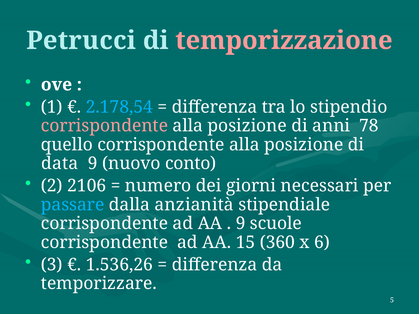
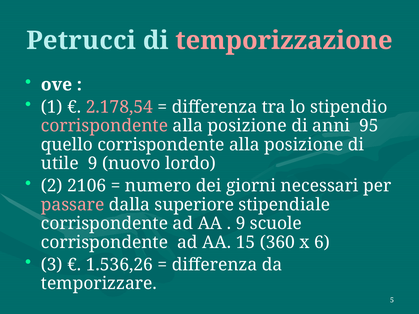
2.178,54 colour: light blue -> pink
78: 78 -> 95
data: data -> utile
conto: conto -> lordo
passare colour: light blue -> pink
anzianità: anzianità -> superiore
